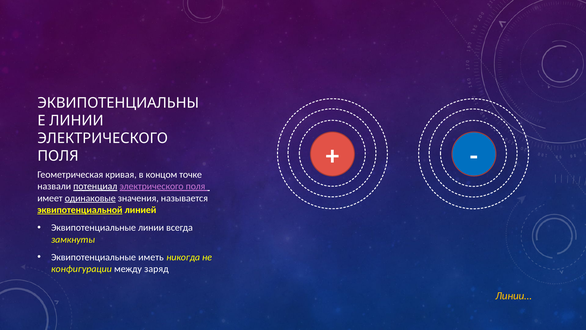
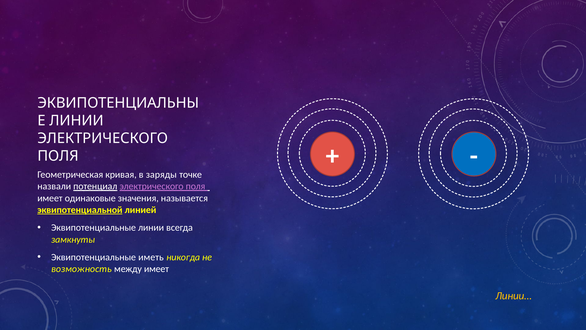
концом: концом -> заряды
одинаковые underline: present -> none
конфигурации: конфигурации -> возможность
между заряд: заряд -> имеет
